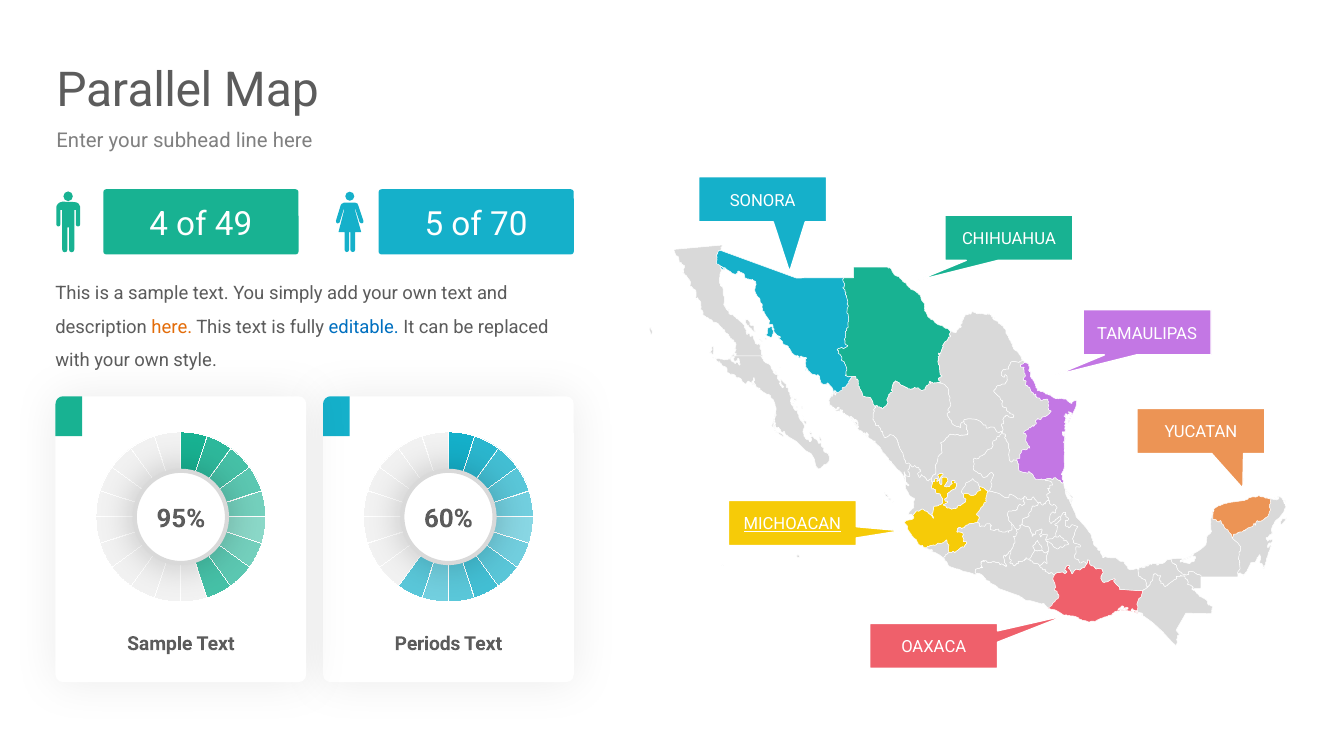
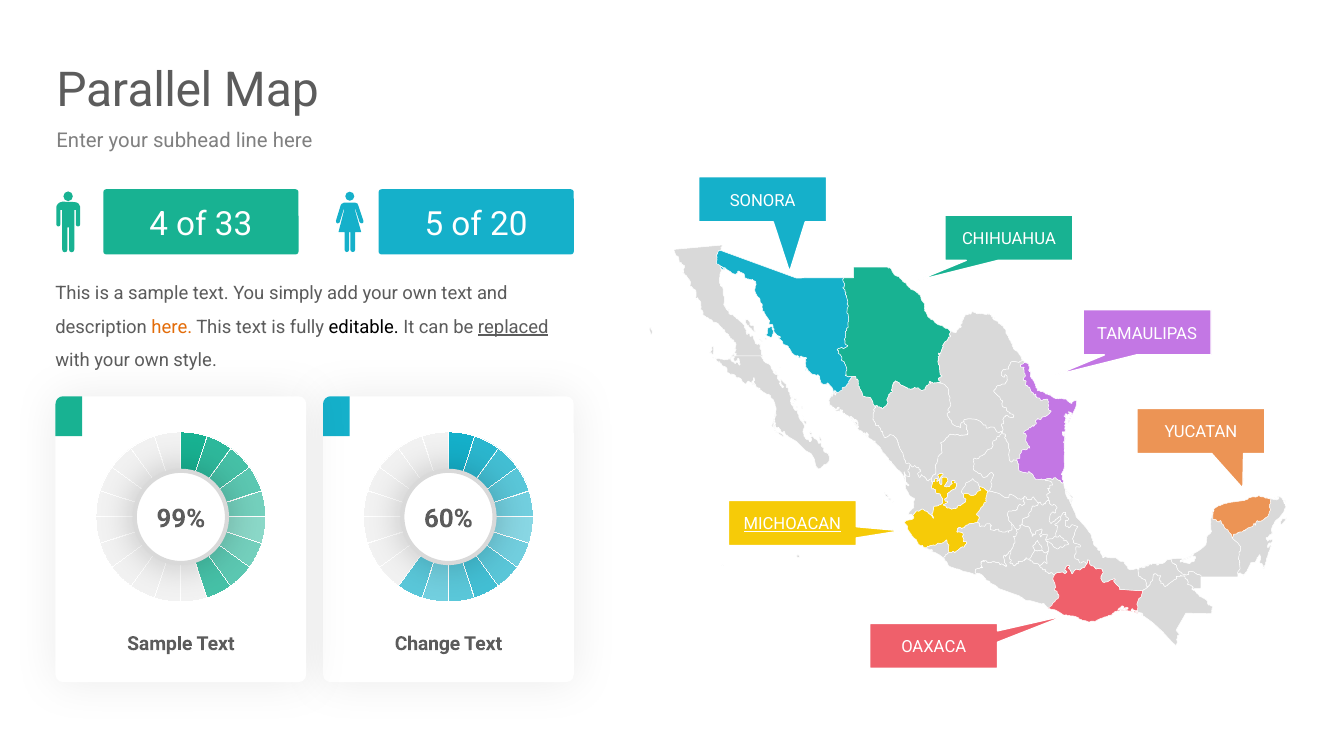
49: 49 -> 33
70: 70 -> 20
editable colour: blue -> black
replaced underline: none -> present
95%: 95% -> 99%
Periods: Periods -> Change
